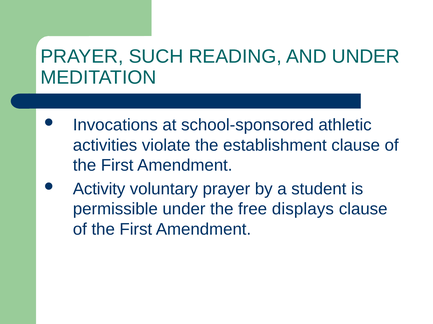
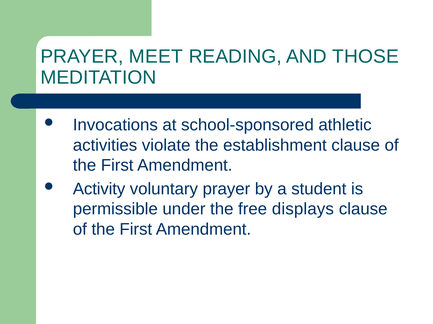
SUCH: SUCH -> MEET
AND UNDER: UNDER -> THOSE
